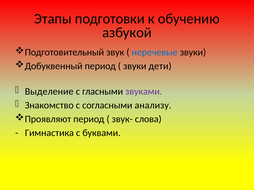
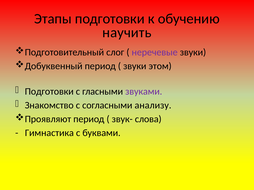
азбукой: азбукой -> научить
звук: звук -> слог
неречевые colour: blue -> purple
дети: дети -> этом
Выделение at (49, 92): Выделение -> Подготовки
